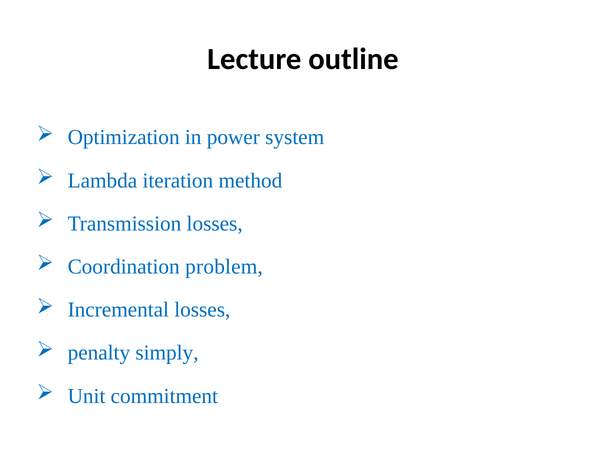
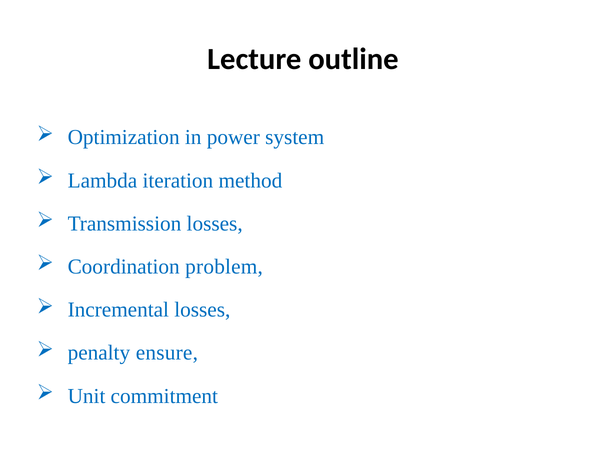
simply: simply -> ensure
